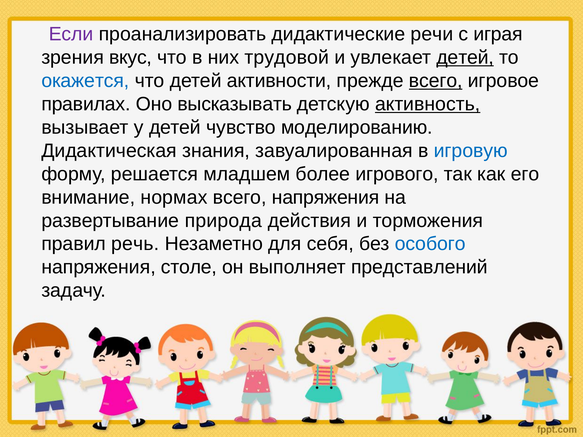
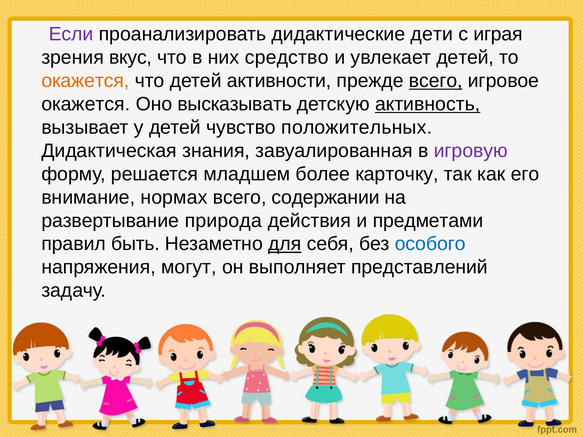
речи: речи -> дети
трудовой: трудовой -> средство
детей at (465, 57) underline: present -> none
окажется at (85, 81) colour: blue -> orange
правилах at (86, 104): правилах -> окажется
моделированию: моделированию -> положительных
игровую colour: blue -> purple
игрового: игрового -> карточку
всего напряжения: напряжения -> содержании
торможения: торможения -> предметами
речь: речь -> быть
для underline: none -> present
столе: столе -> могут
